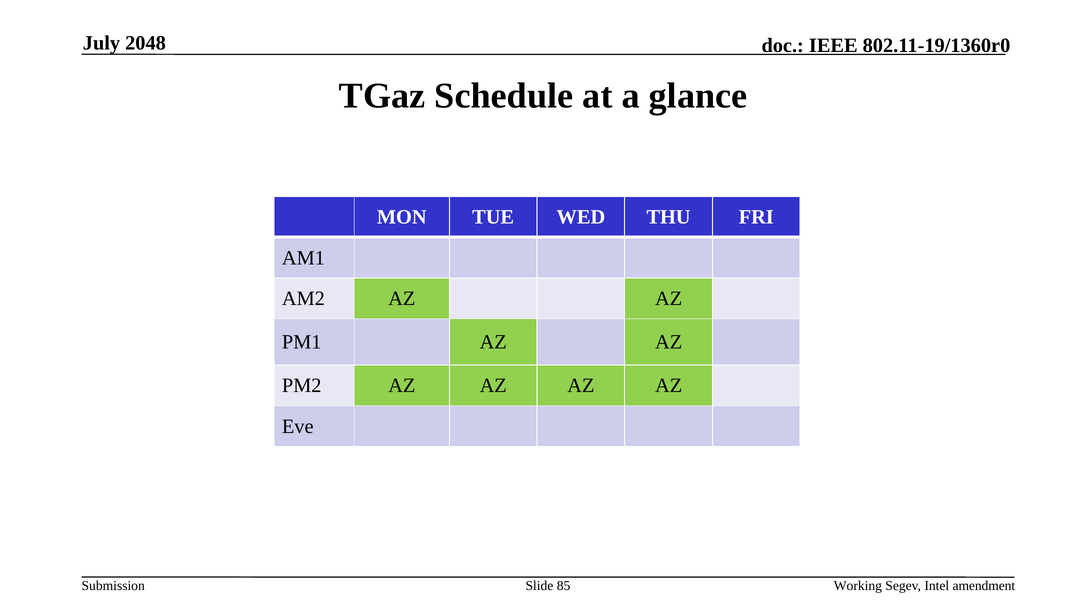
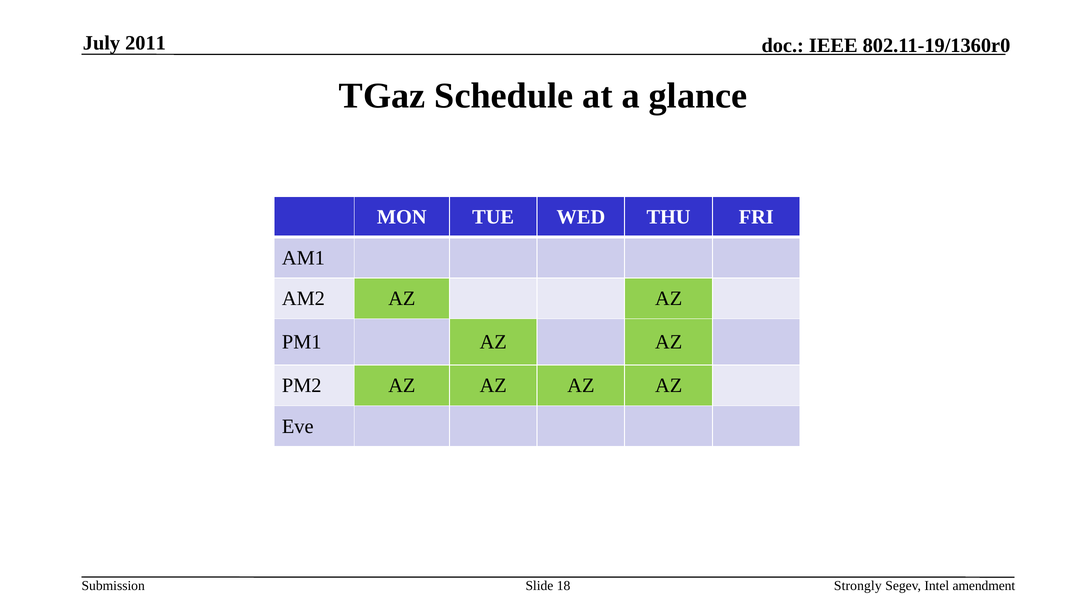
2048: 2048 -> 2011
85: 85 -> 18
Working: Working -> Strongly
